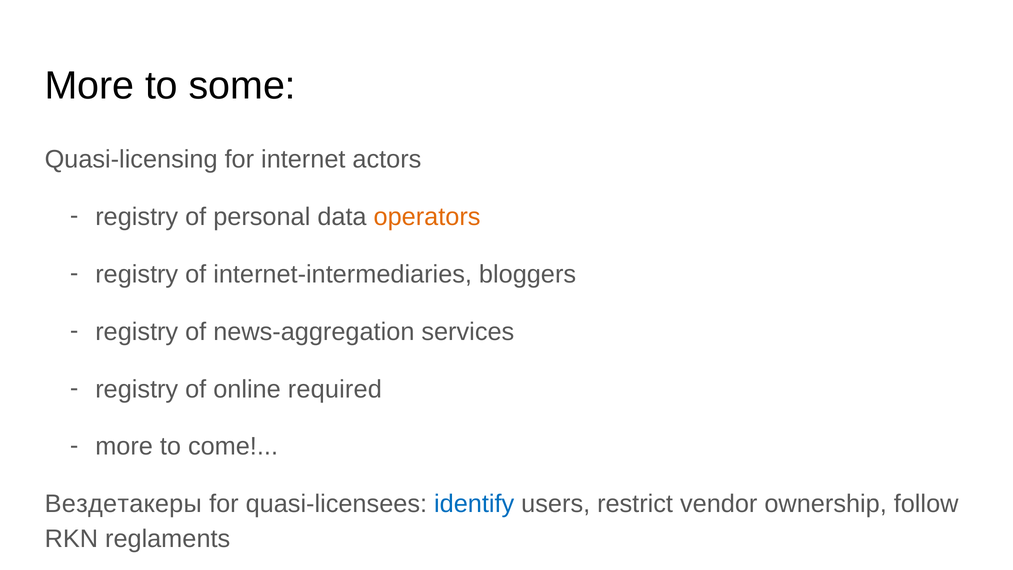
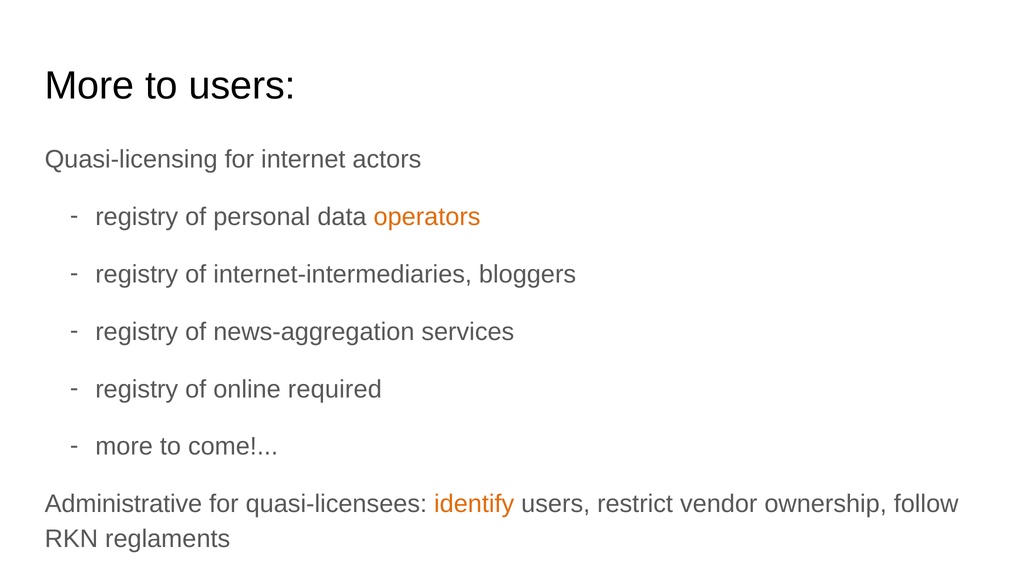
to some: some -> users
Вездетакеры: Вездетакеры -> Administrative
identify colour: blue -> orange
